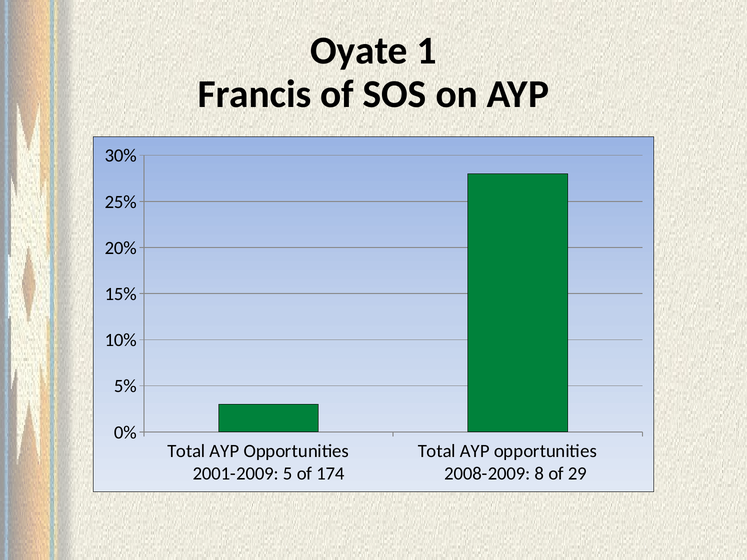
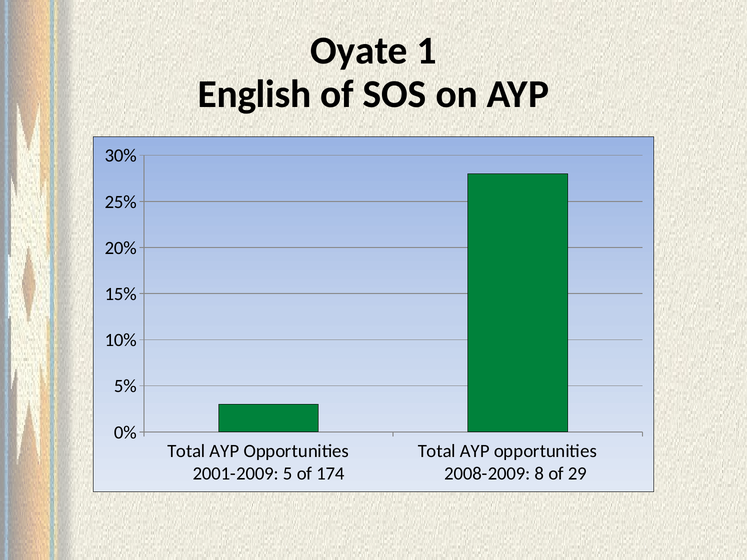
Francis: Francis -> English
